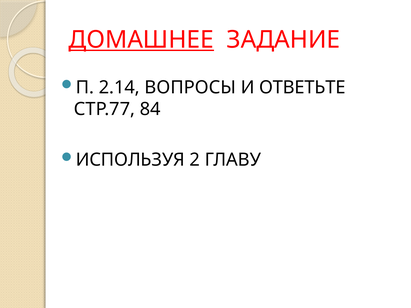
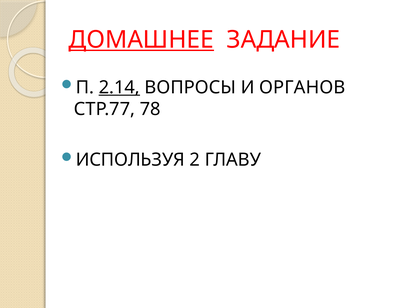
2.14 underline: none -> present
ОТВЕТЬТЕ: ОТВЕТЬТЕ -> ОРГАНОВ
84: 84 -> 78
